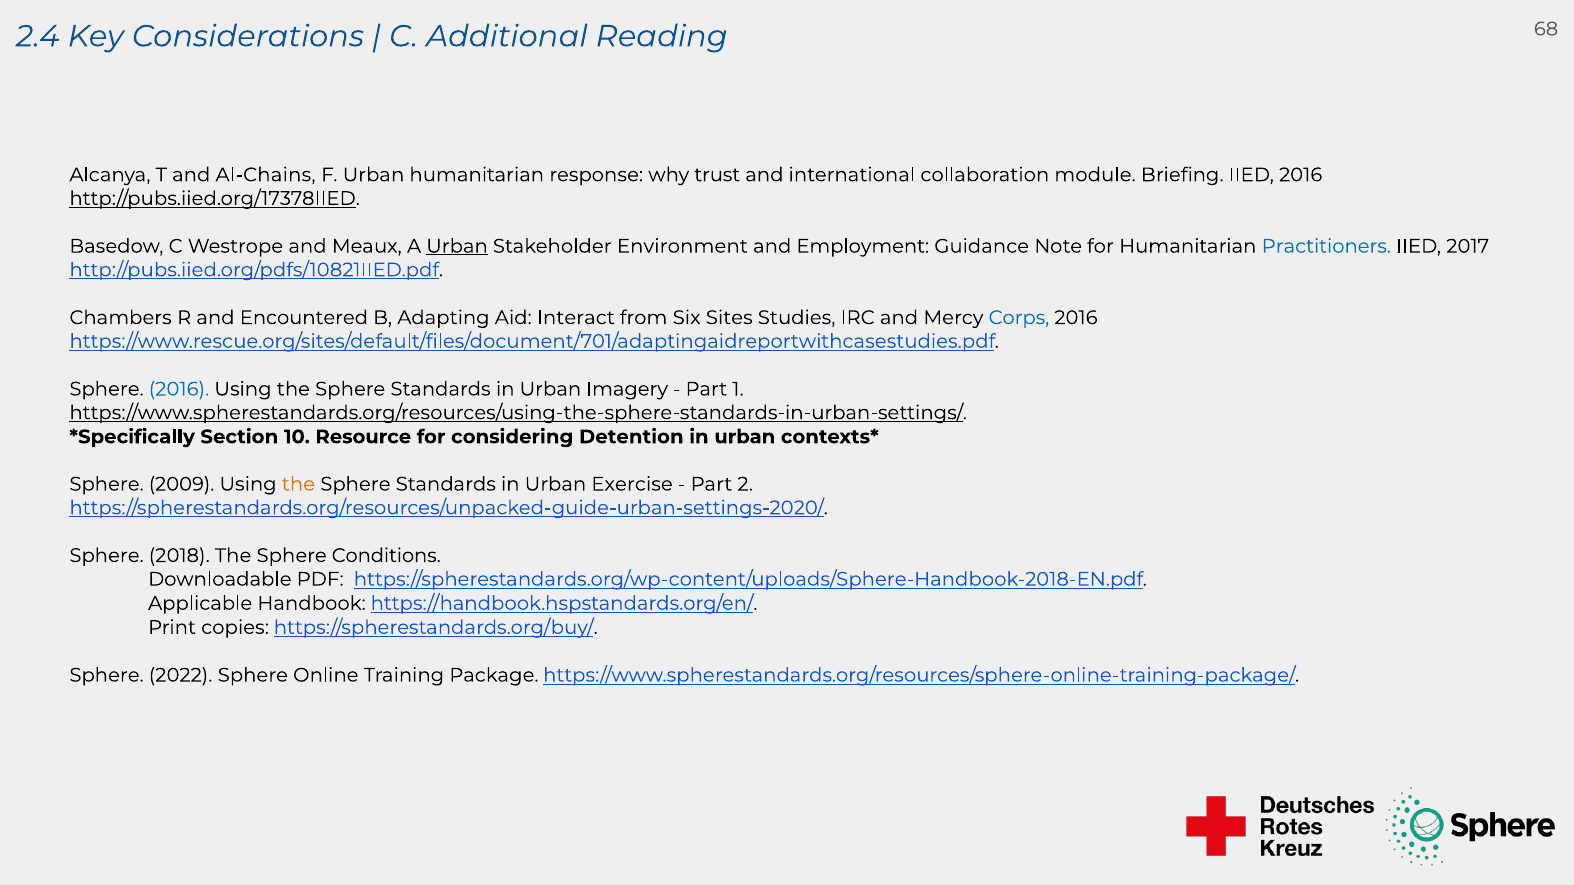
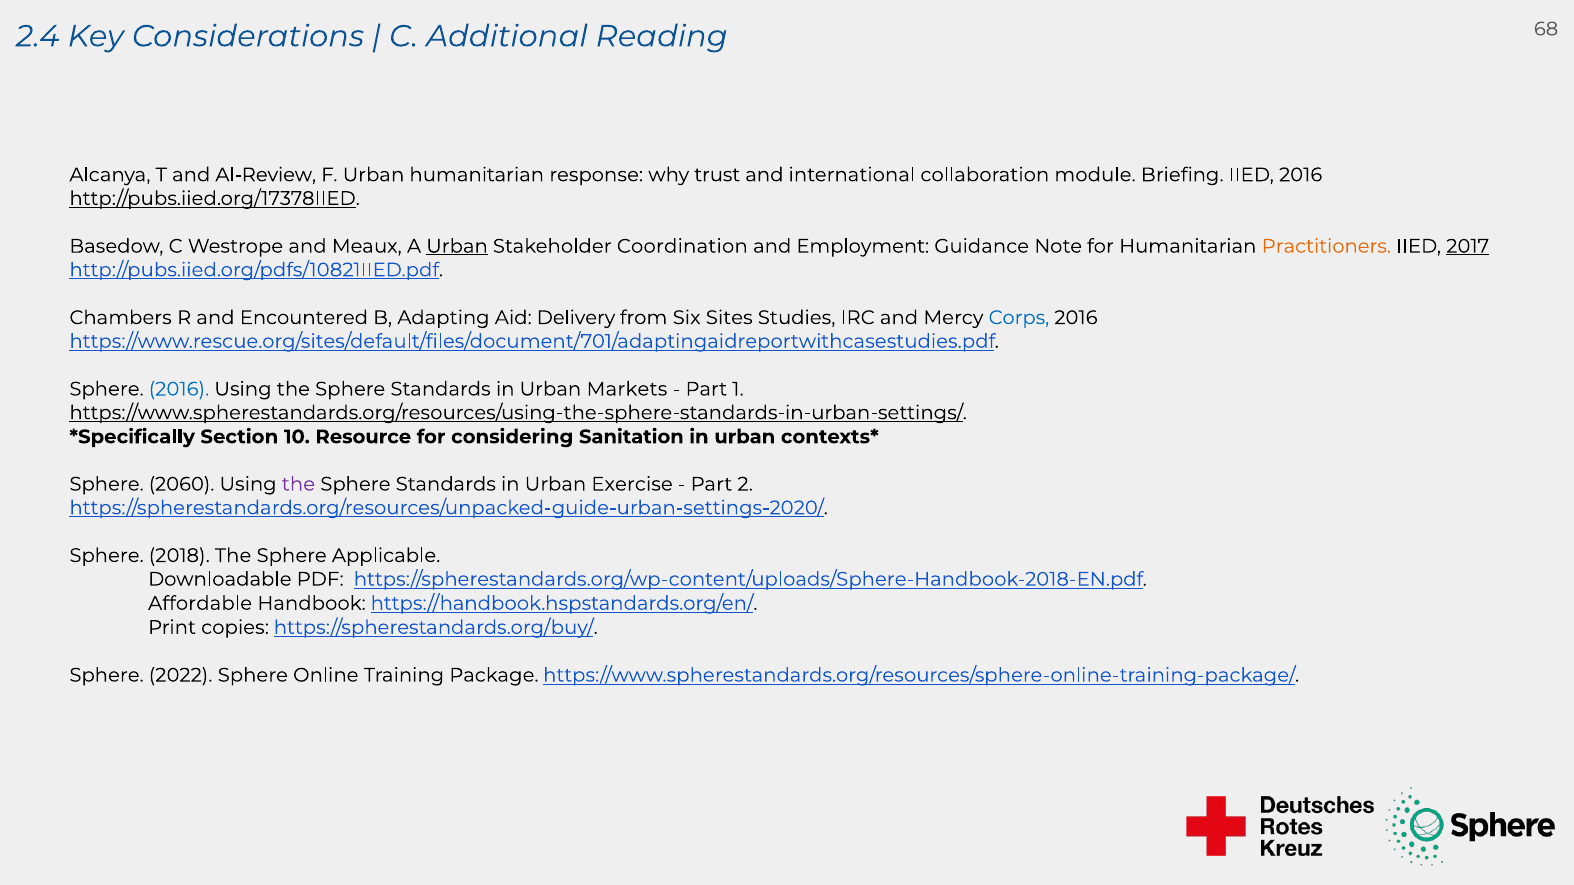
Al-Chains: Al-Chains -> Al-Review
Environment: Environment -> Coordination
Practitioners colour: blue -> orange
2017 underline: none -> present
Interact: Interact -> Delivery
Imagery: Imagery -> Markets
Detention: Detention -> Sanitation
2009: 2009 -> 2060
the at (298, 484) colour: orange -> purple
Conditions: Conditions -> Applicable
Applicable: Applicable -> Affordable
